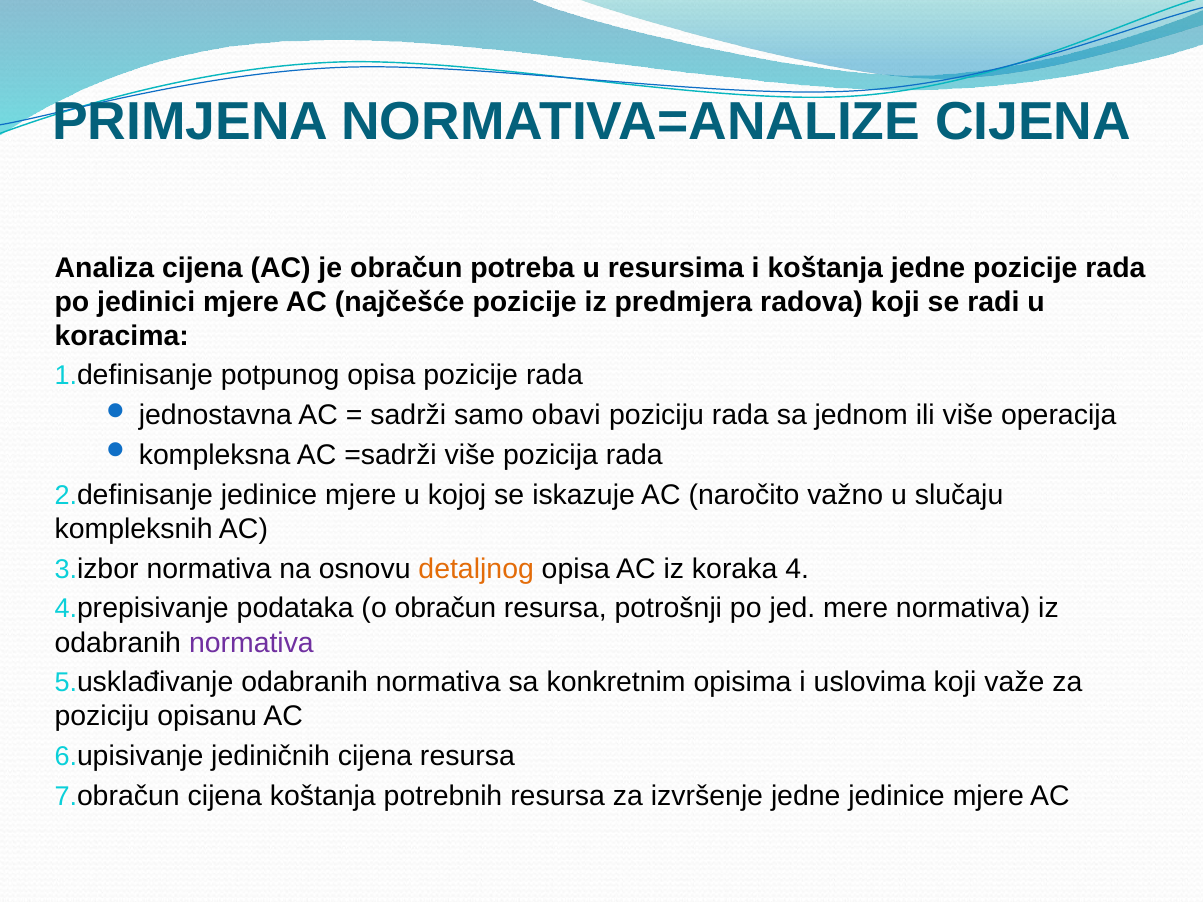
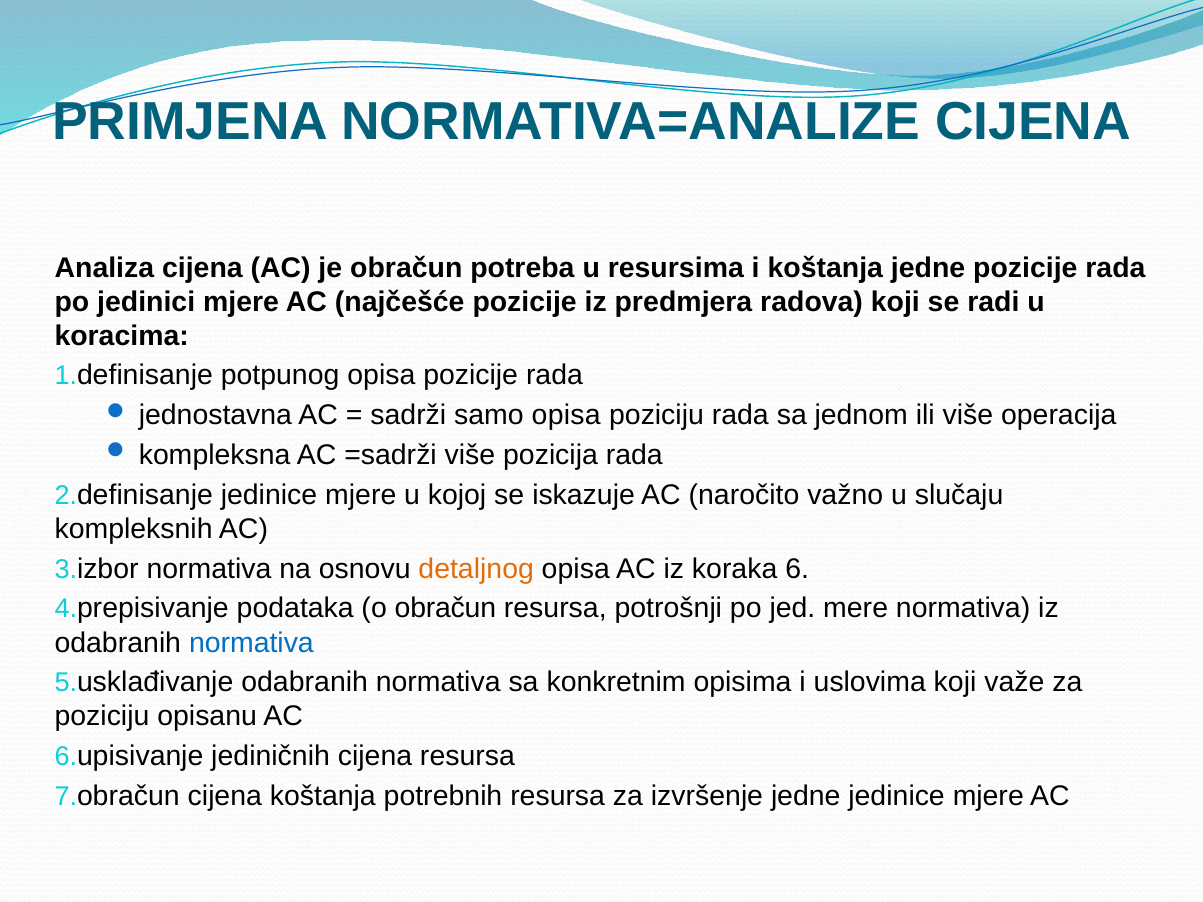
samo obavi: obavi -> opisa
4: 4 -> 6
normativa at (251, 643) colour: purple -> blue
